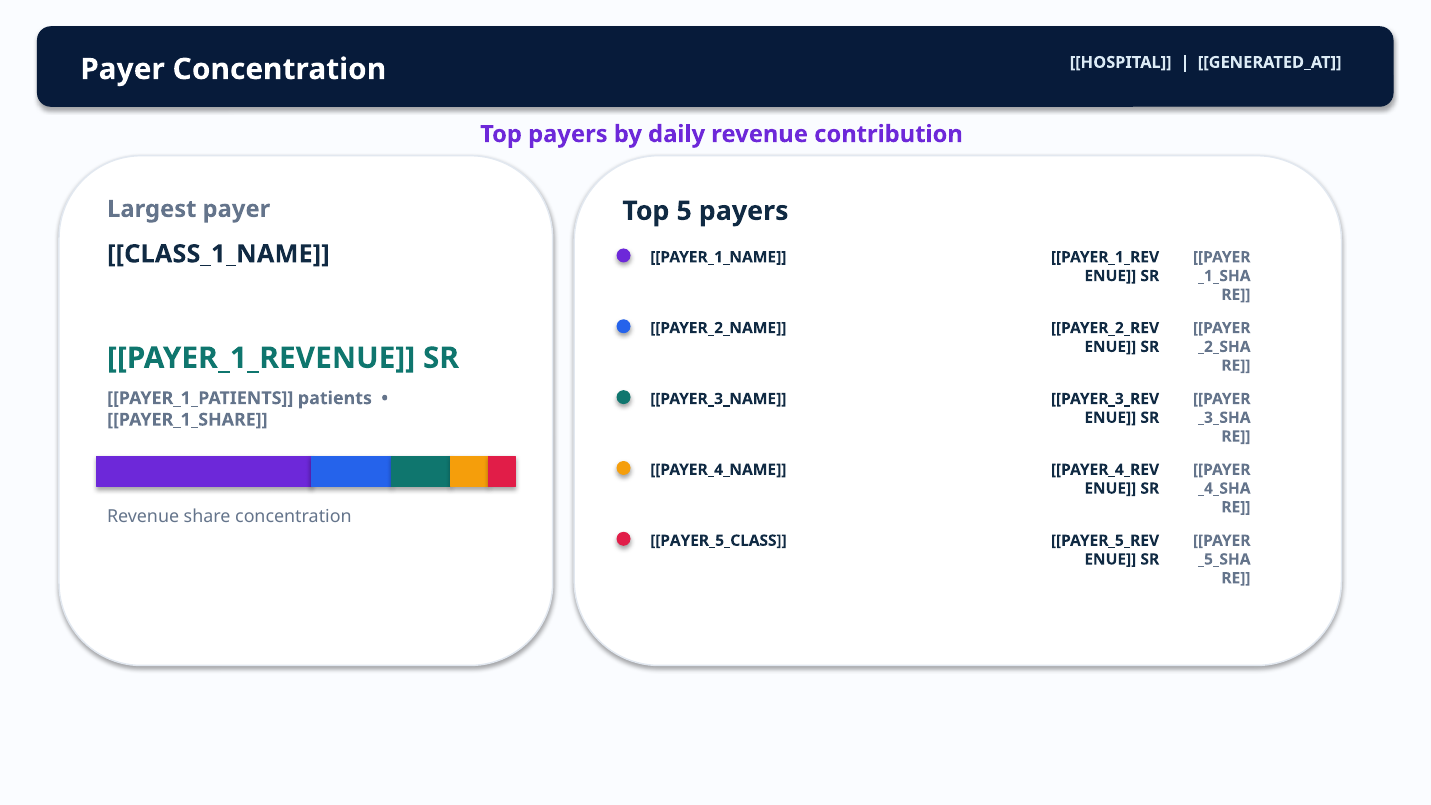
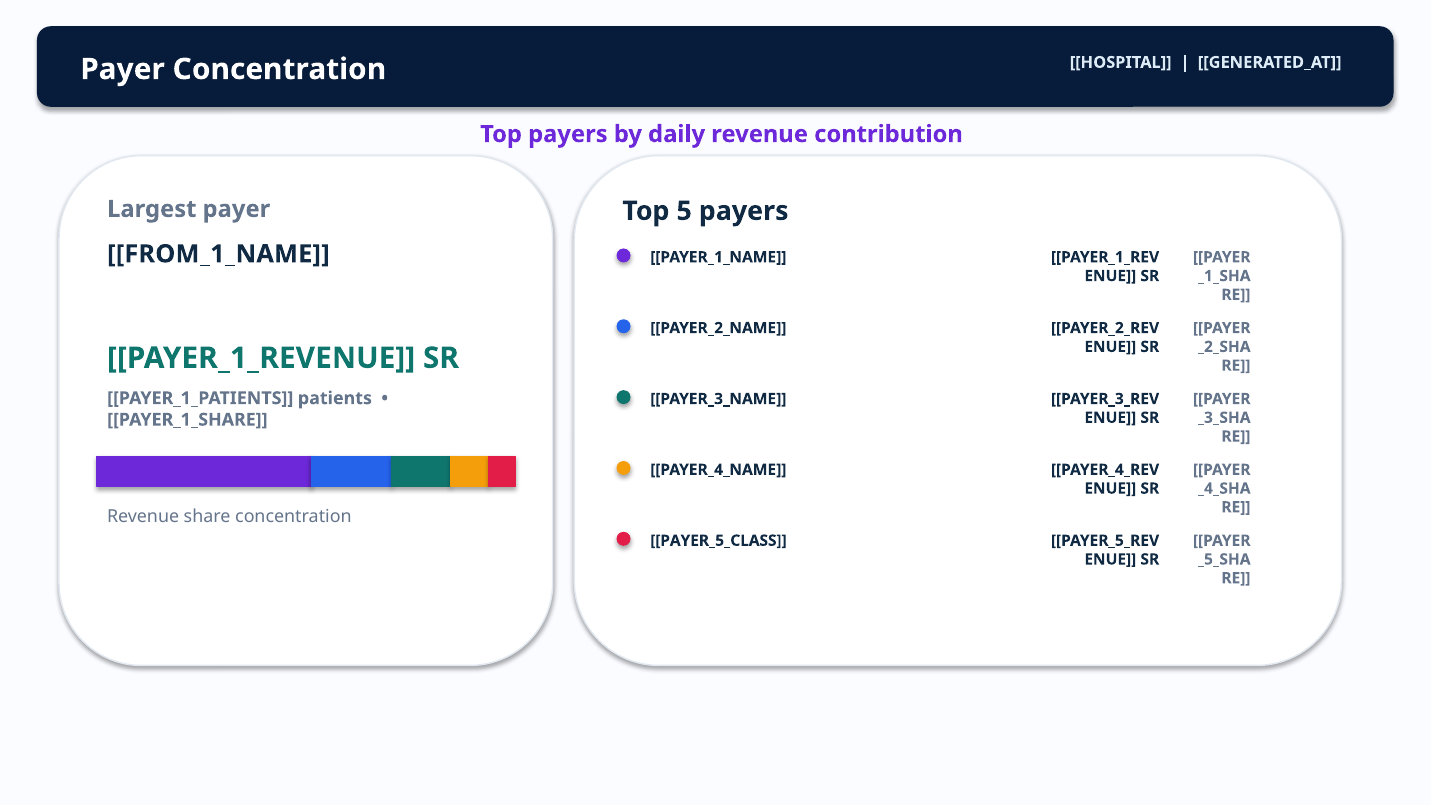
CLASS_1_NAME: CLASS_1_NAME -> FROM_1_NAME
